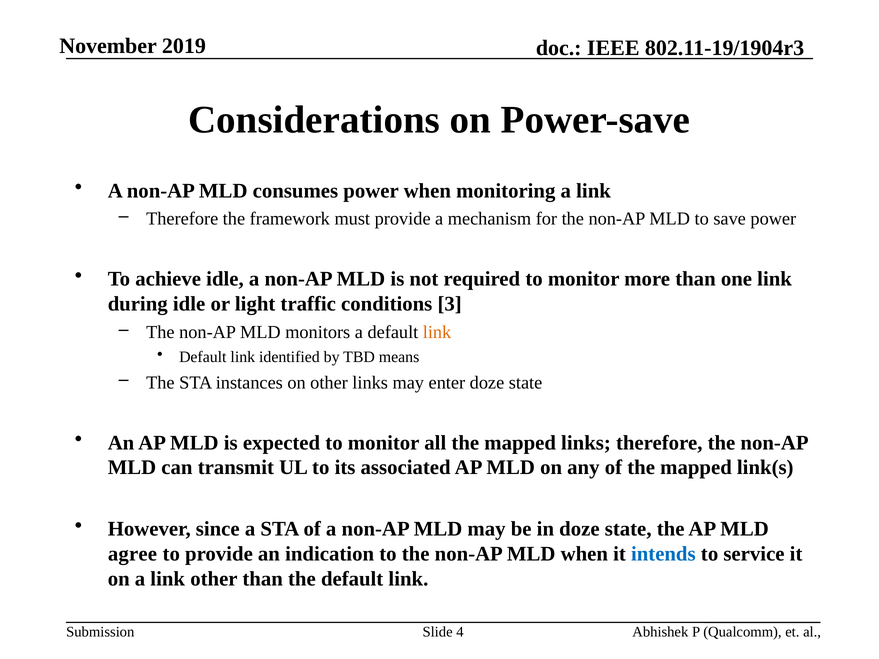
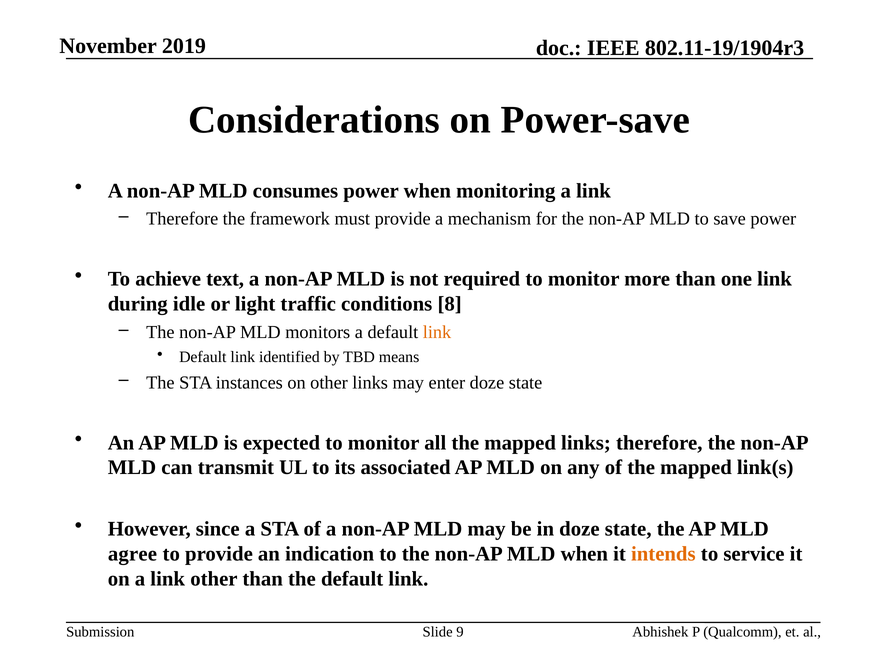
achieve idle: idle -> text
3: 3 -> 8
intends colour: blue -> orange
4: 4 -> 9
